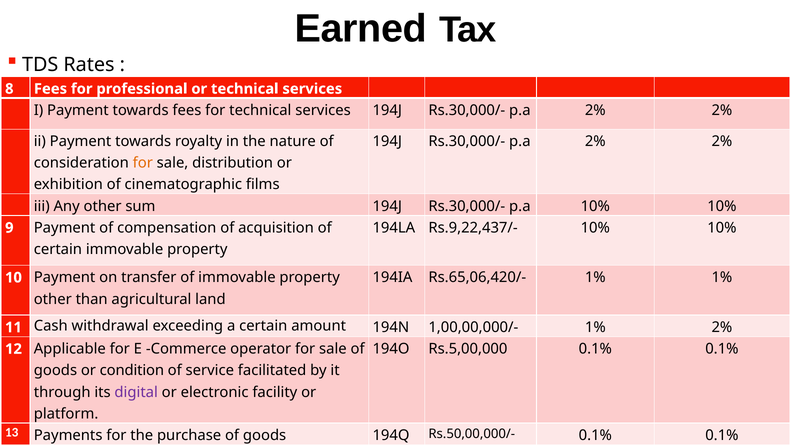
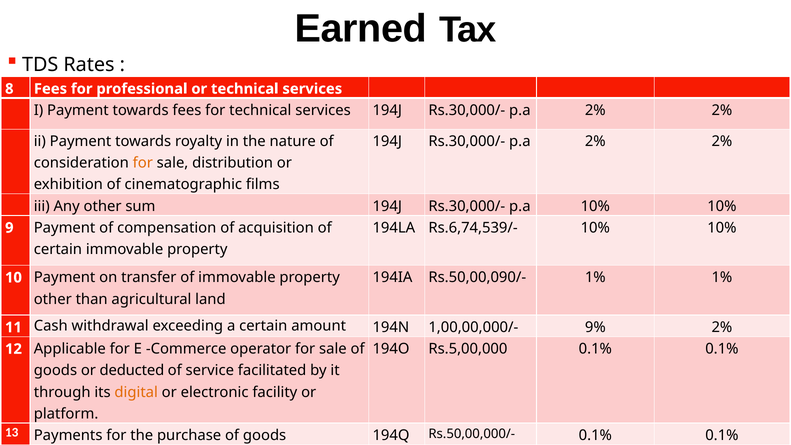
Rs.9,22,437/-: Rs.9,22,437/- -> Rs.6,74,539/-
Rs.65,06,420/-: Rs.65,06,420/- -> Rs.50,00,090/-
1,00,00,000/- 1%: 1% -> 9%
condition: condition -> deducted
digital colour: purple -> orange
